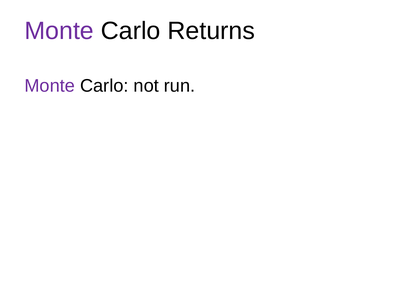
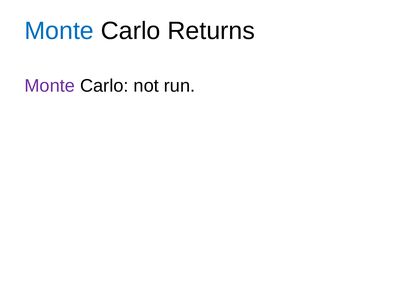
Monte at (59, 31) colour: purple -> blue
